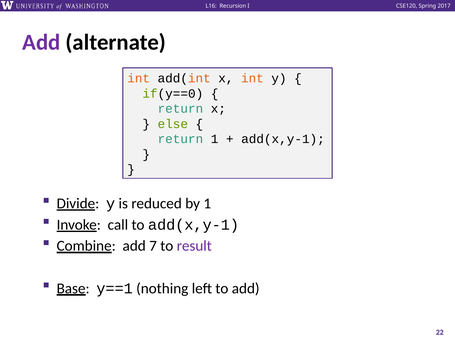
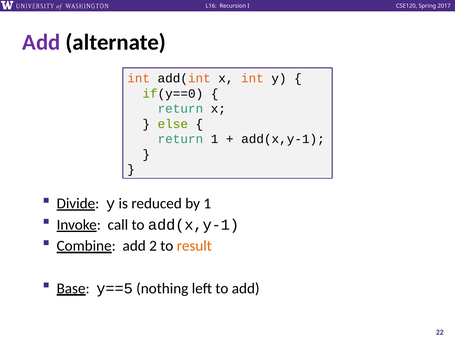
7: 7 -> 2
result colour: purple -> orange
y==1: y==1 -> y==5
